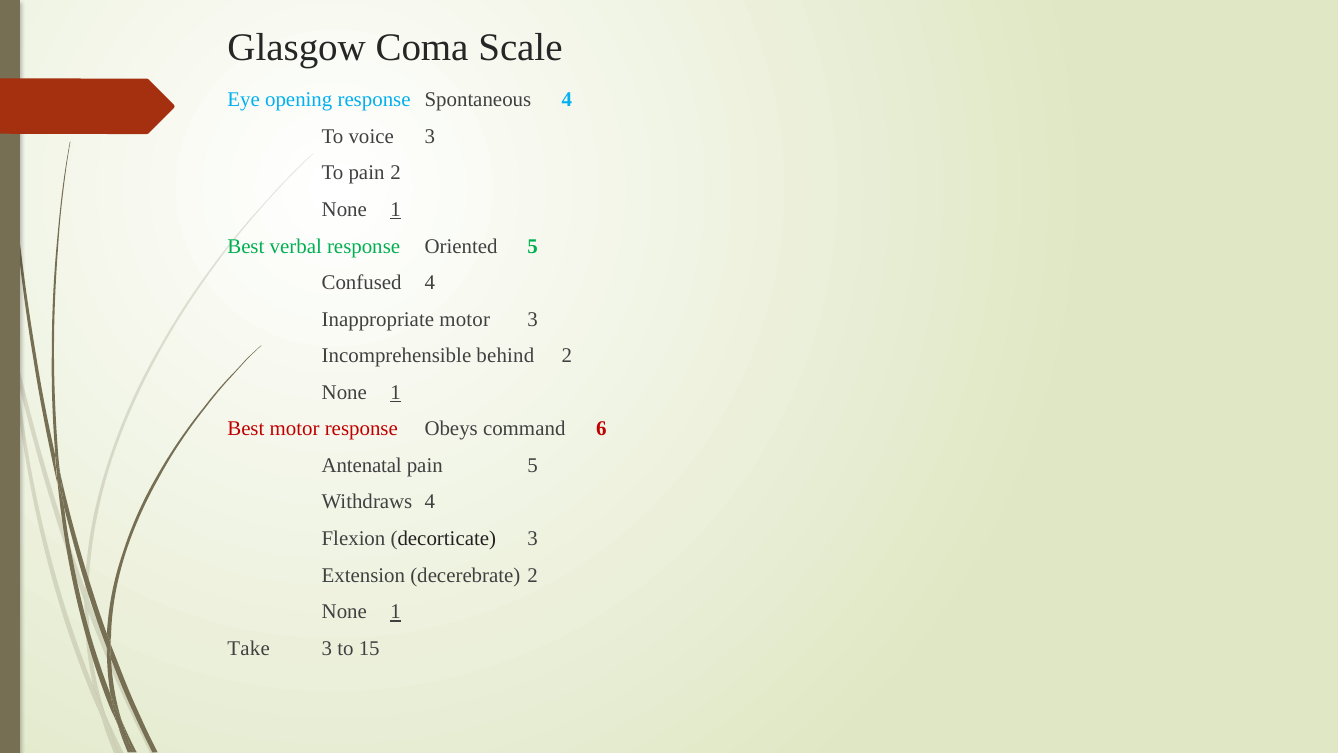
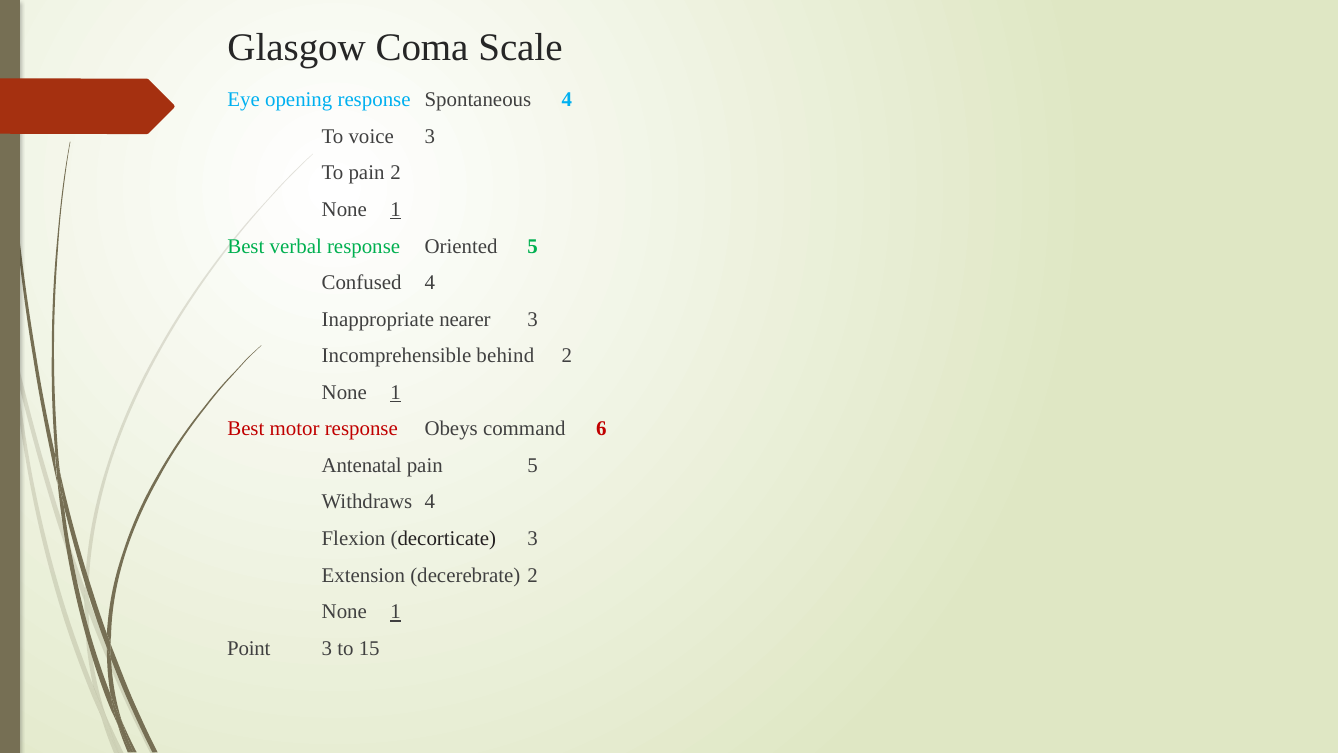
Inappropriate motor: motor -> nearer
Take: Take -> Point
